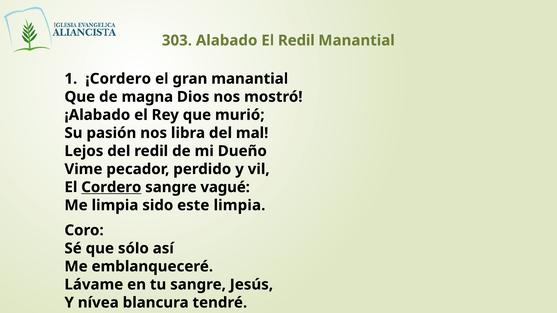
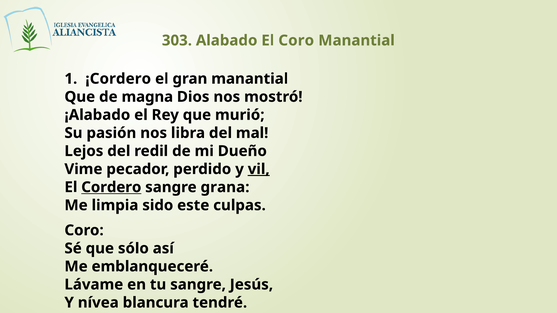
El Redil: Redil -> Coro
vil underline: none -> present
vagué: vagué -> grana
este limpia: limpia -> culpas
